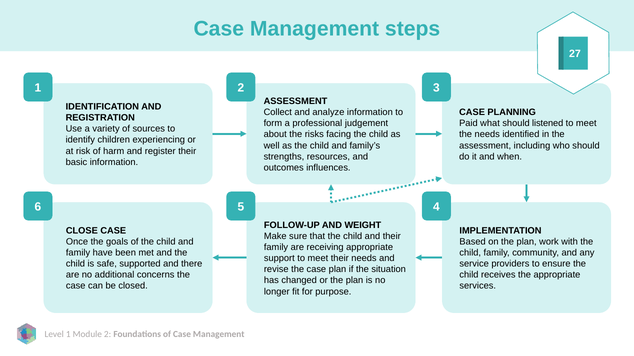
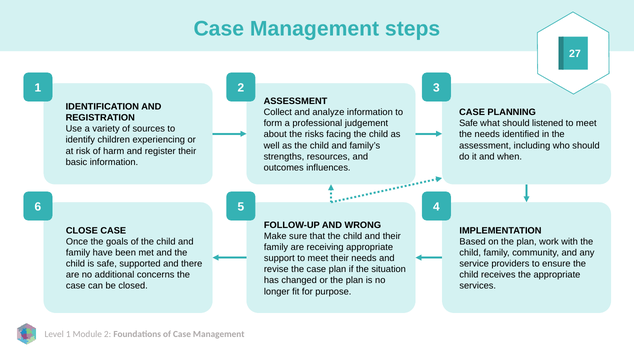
Paid at (468, 124): Paid -> Safe
WEIGHT: WEIGHT -> WRONG
